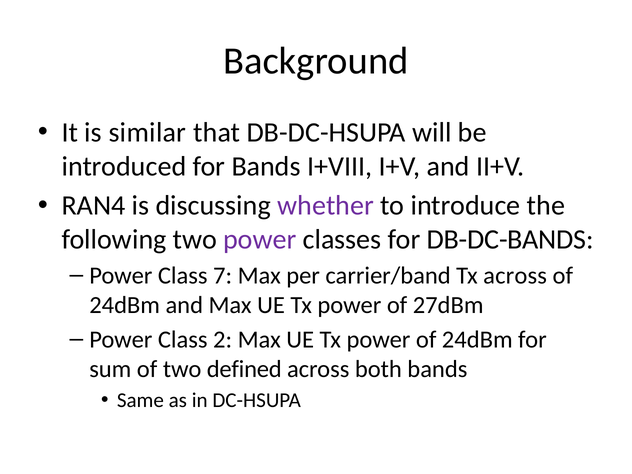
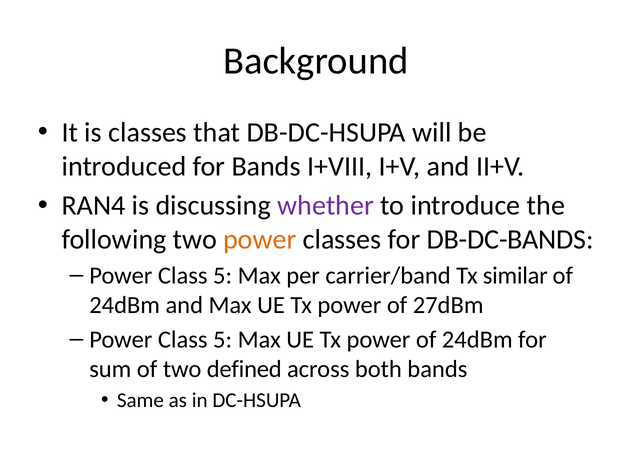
is similar: similar -> classes
power at (260, 239) colour: purple -> orange
7 at (223, 276): 7 -> 5
Tx across: across -> similar
2 at (223, 339): 2 -> 5
